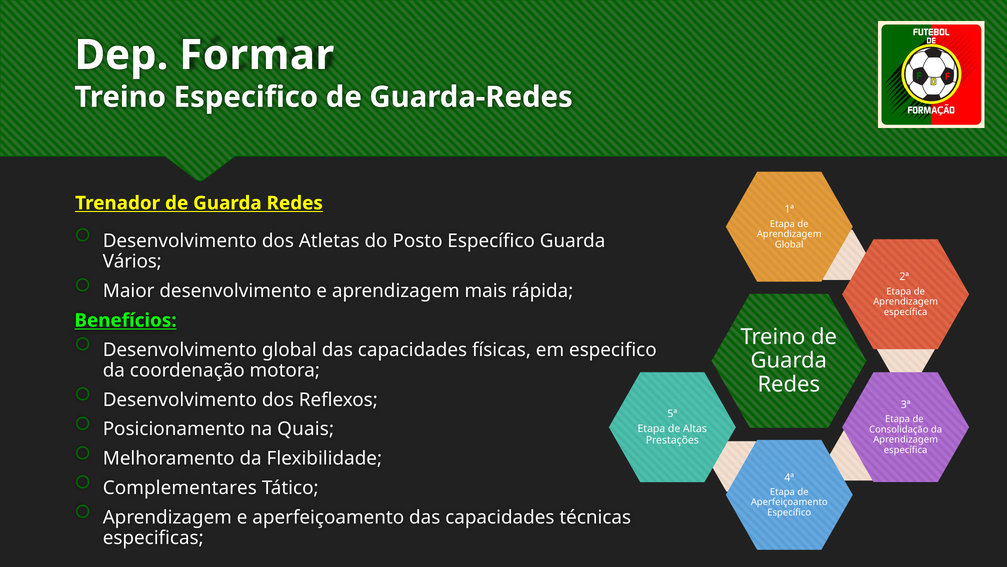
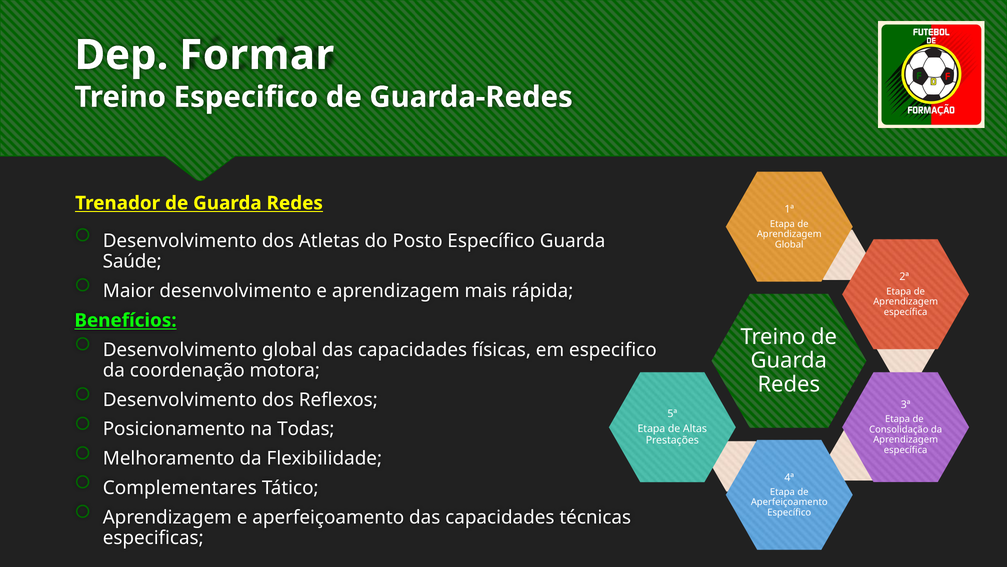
Vários: Vários -> Saúde
Quais: Quais -> Todas
